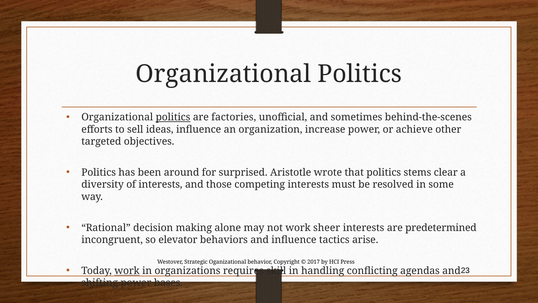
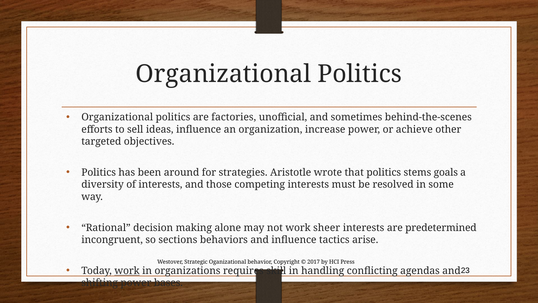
politics at (173, 117) underline: present -> none
surprised: surprised -> strategies
clear: clear -> goals
elevator: elevator -> sections
